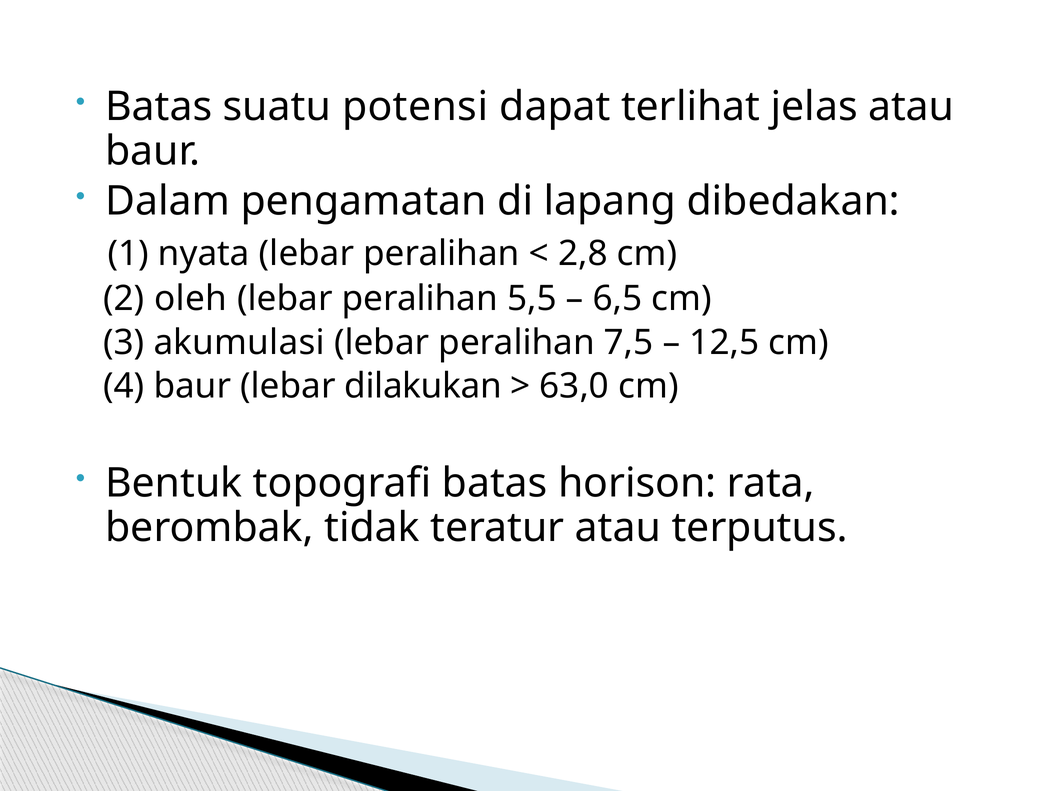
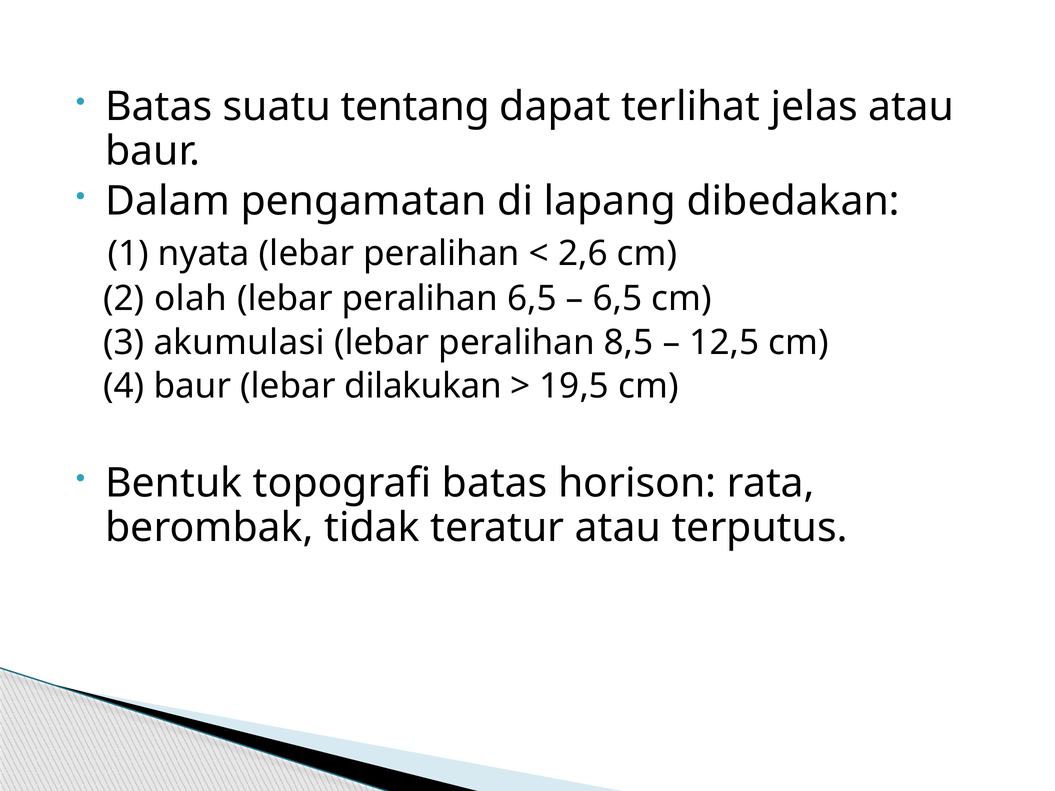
potensi: potensi -> tentang
2,8: 2,8 -> 2,6
oleh: oleh -> olah
peralihan 5,5: 5,5 -> 6,5
7,5: 7,5 -> 8,5
63,0: 63,0 -> 19,5
